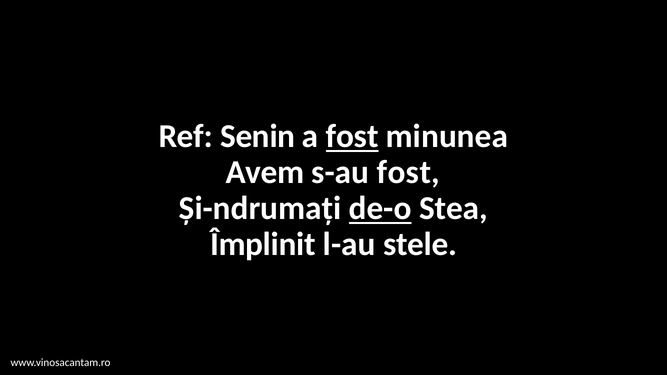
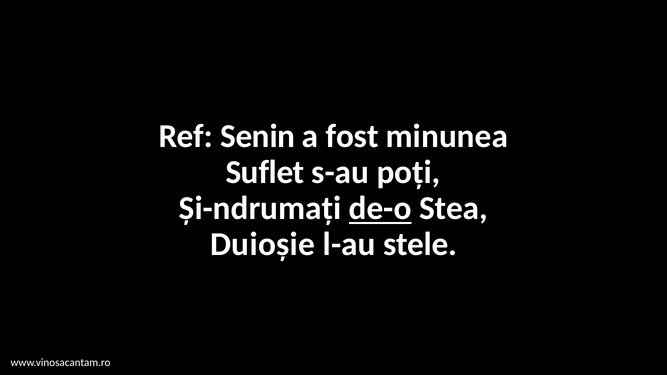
fost at (352, 137) underline: present -> none
Avem: Avem -> Suflet
s-au fost: fost -> poți
Împlinit: Împlinit -> Duioșie
